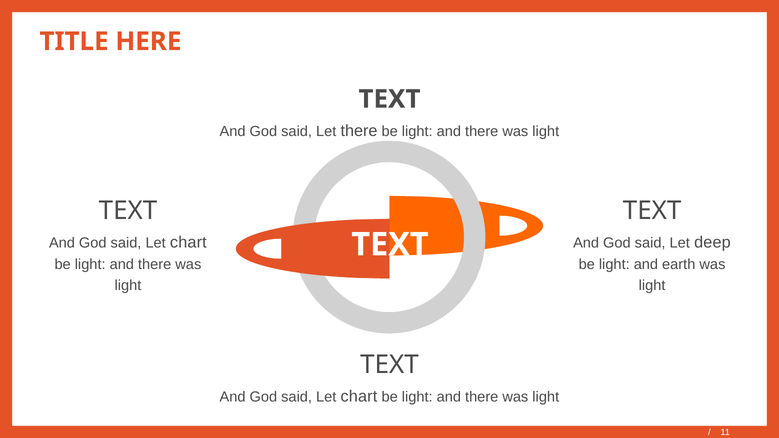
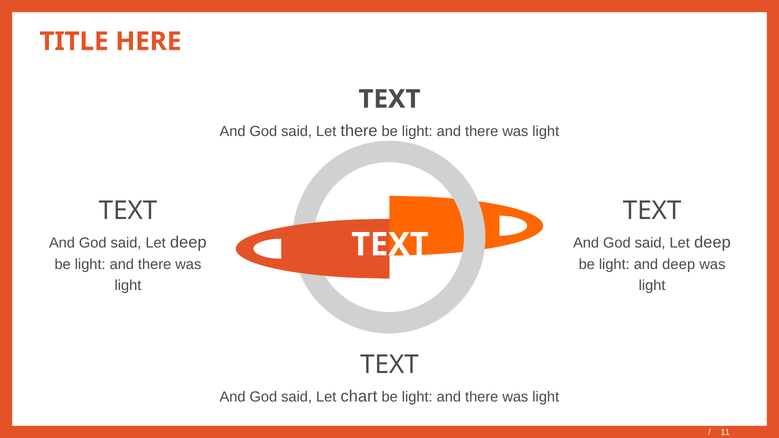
chart at (188, 243): chart -> deep
and earth: earth -> deep
